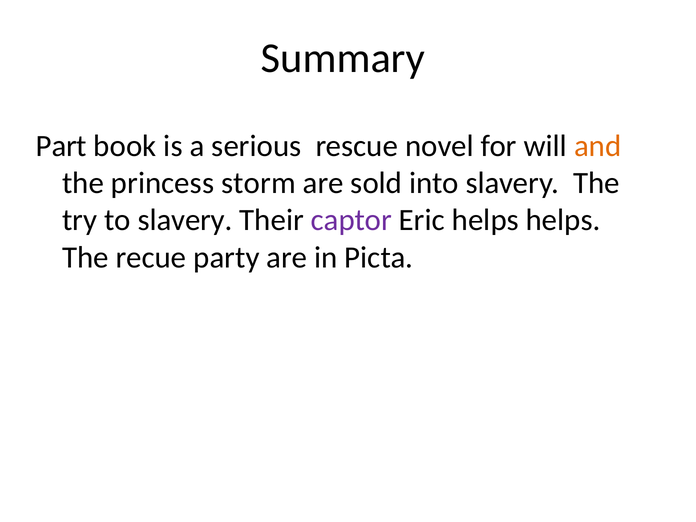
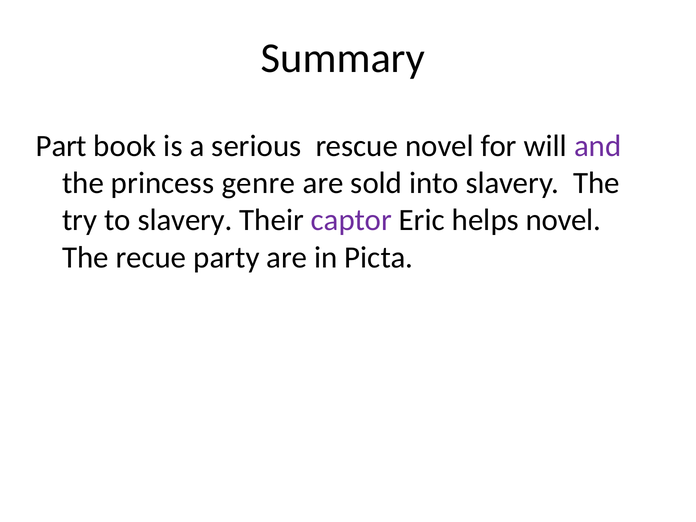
and colour: orange -> purple
storm: storm -> genre
helps helps: helps -> novel
